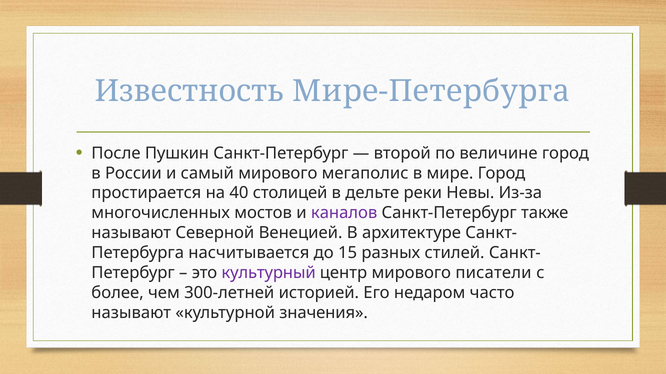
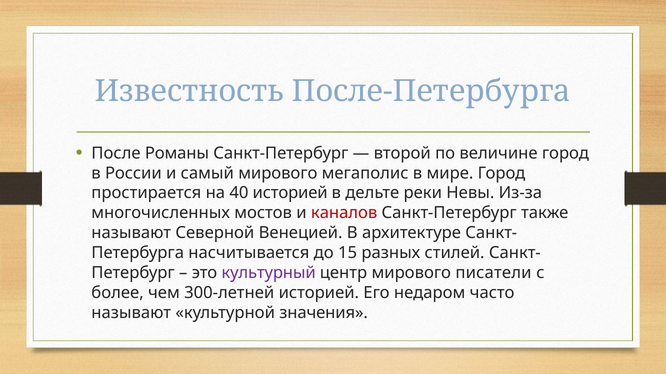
Мире-Петербурга: Мире-Петербурга -> После-Петербурга
Пушкин: Пушкин -> Романы
40 столицей: столицей -> историей
каналов colour: purple -> red
